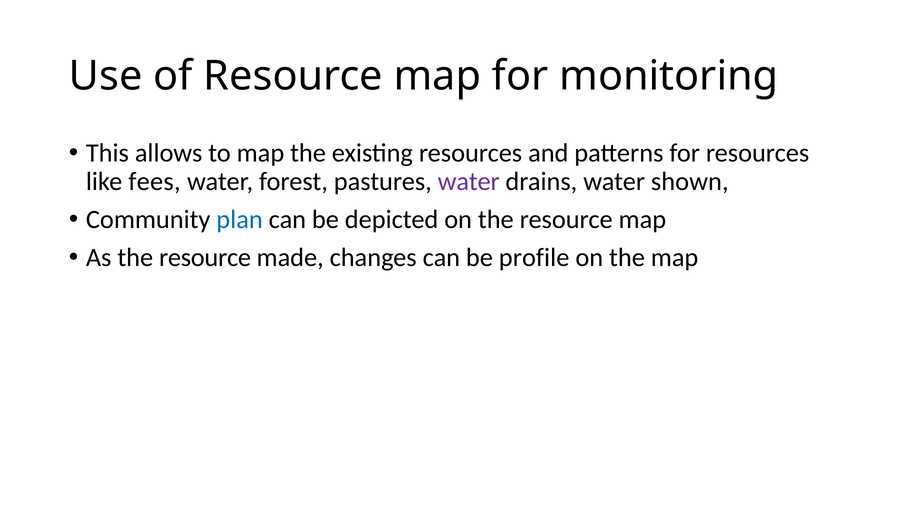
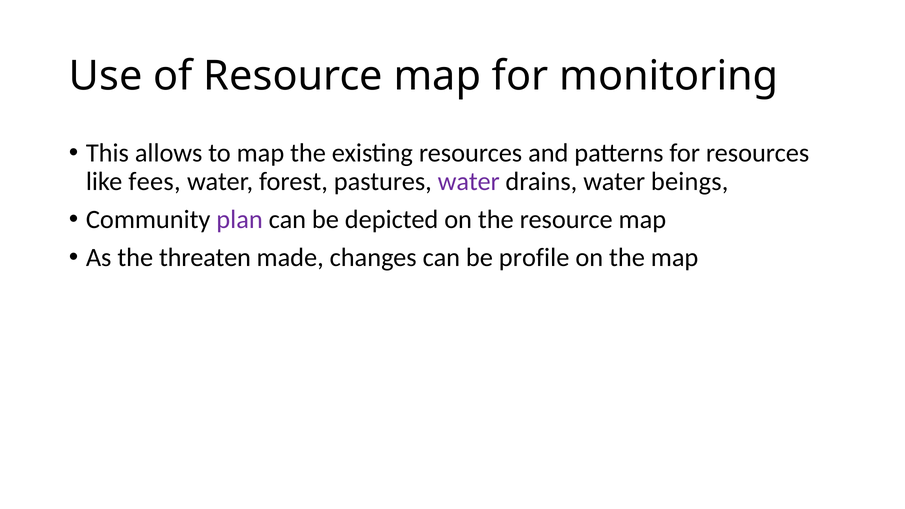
shown: shown -> beings
plan colour: blue -> purple
As the resource: resource -> threaten
